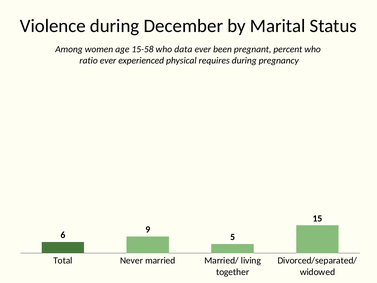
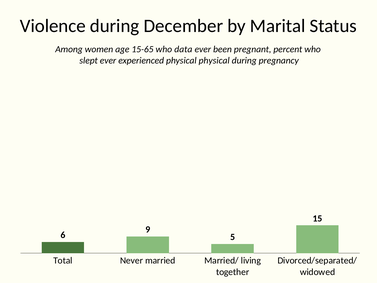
15-58: 15-58 -> 15-65
ratio: ratio -> slept
physical requires: requires -> physical
